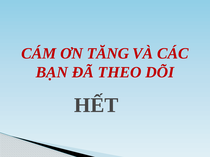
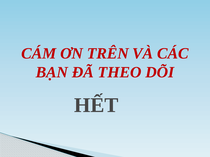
TĂNG: TĂNG -> TRÊN
